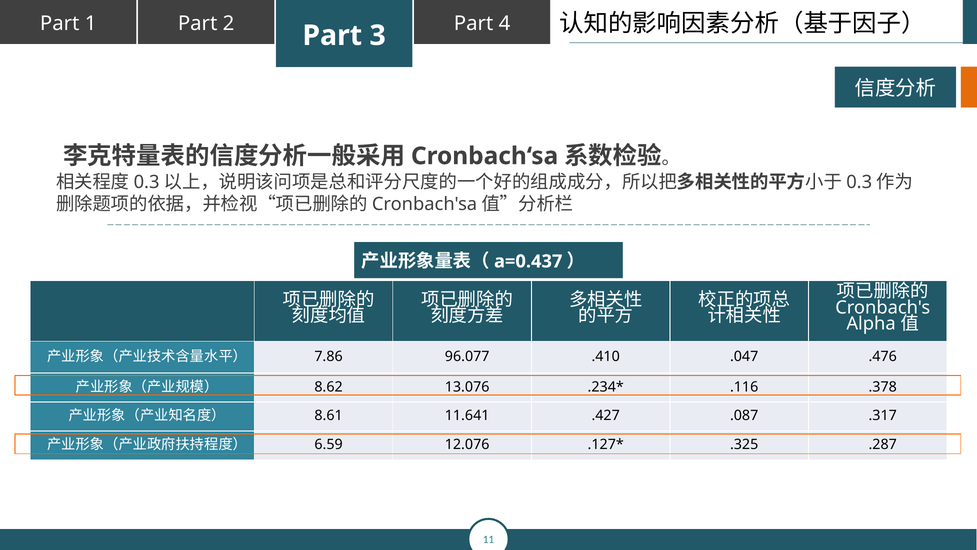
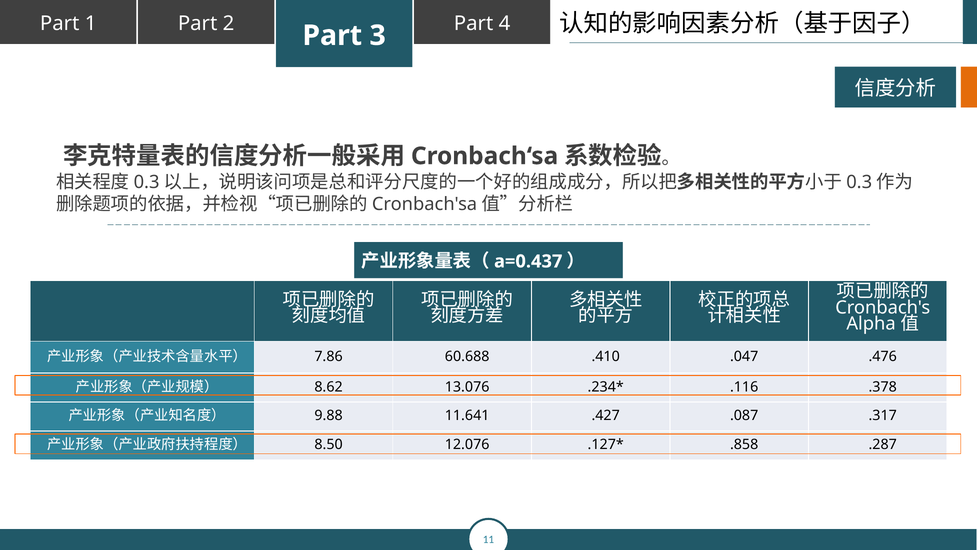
96.077: 96.077 -> 60.688
8.61: 8.61 -> 9.88
6.59: 6.59 -> 8.50
.325: .325 -> .858
